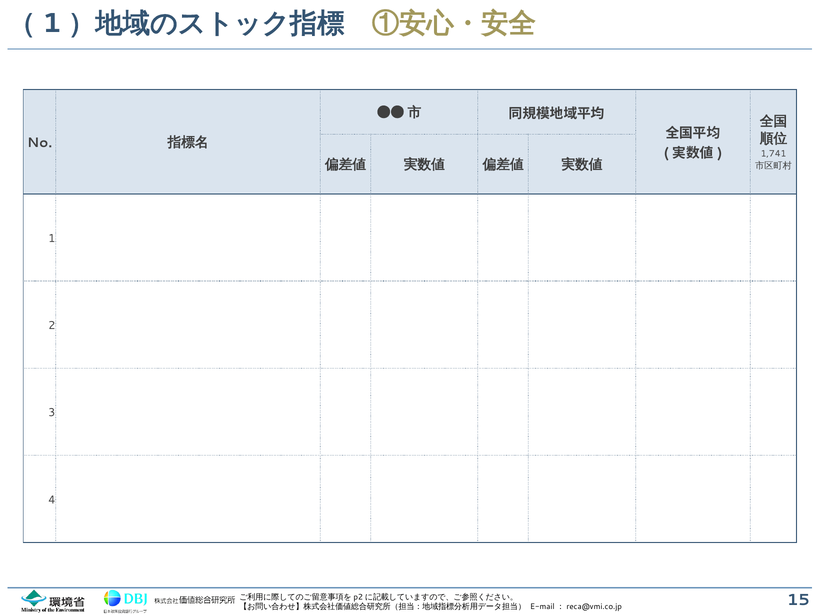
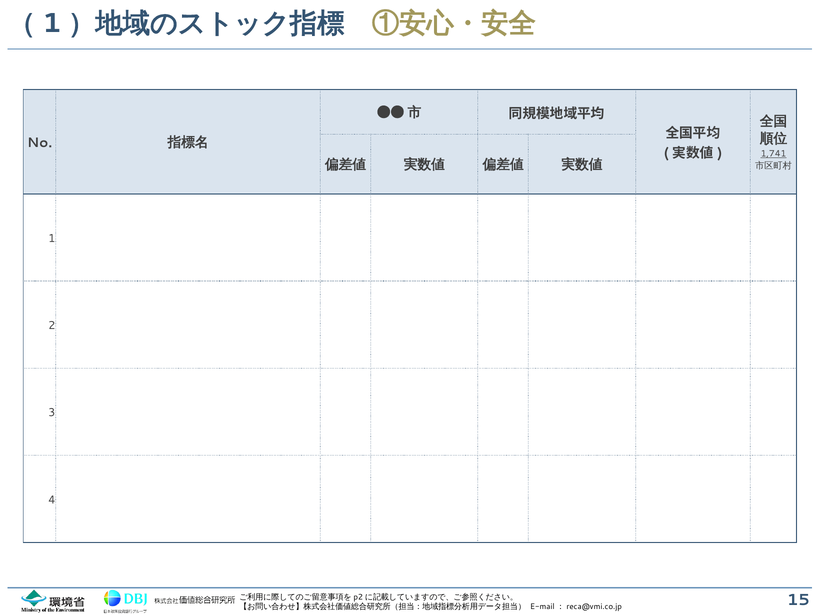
1,741 underline: none -> present
